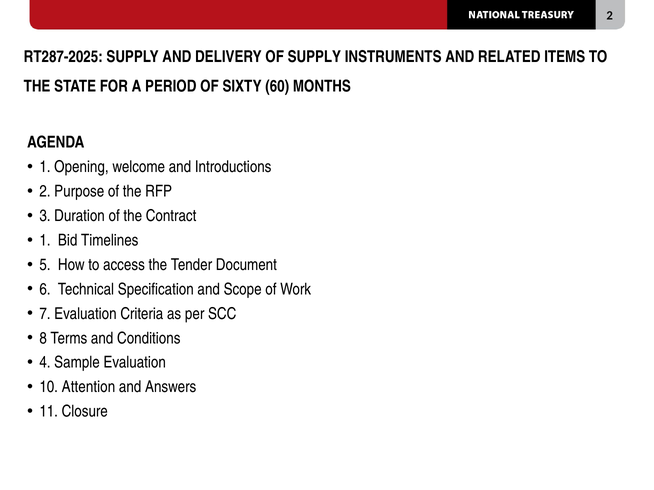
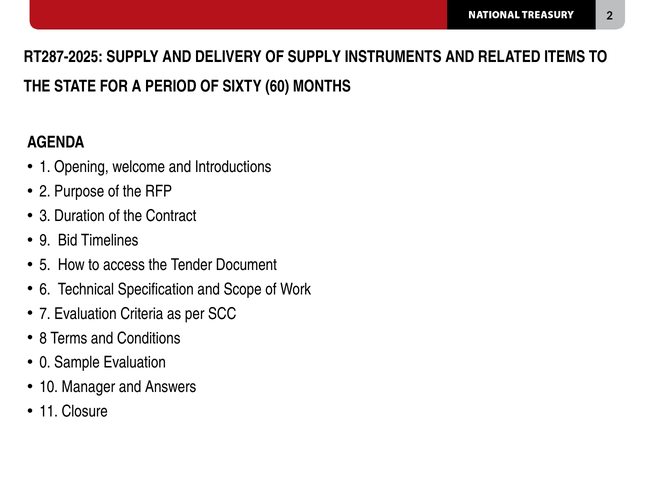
1 at (45, 241): 1 -> 9
4: 4 -> 0
Attention: Attention -> Manager
